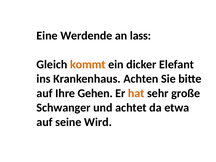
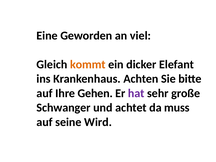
Werdende: Werdende -> Geworden
lass: lass -> viel
hat colour: orange -> purple
etwa: etwa -> muss
